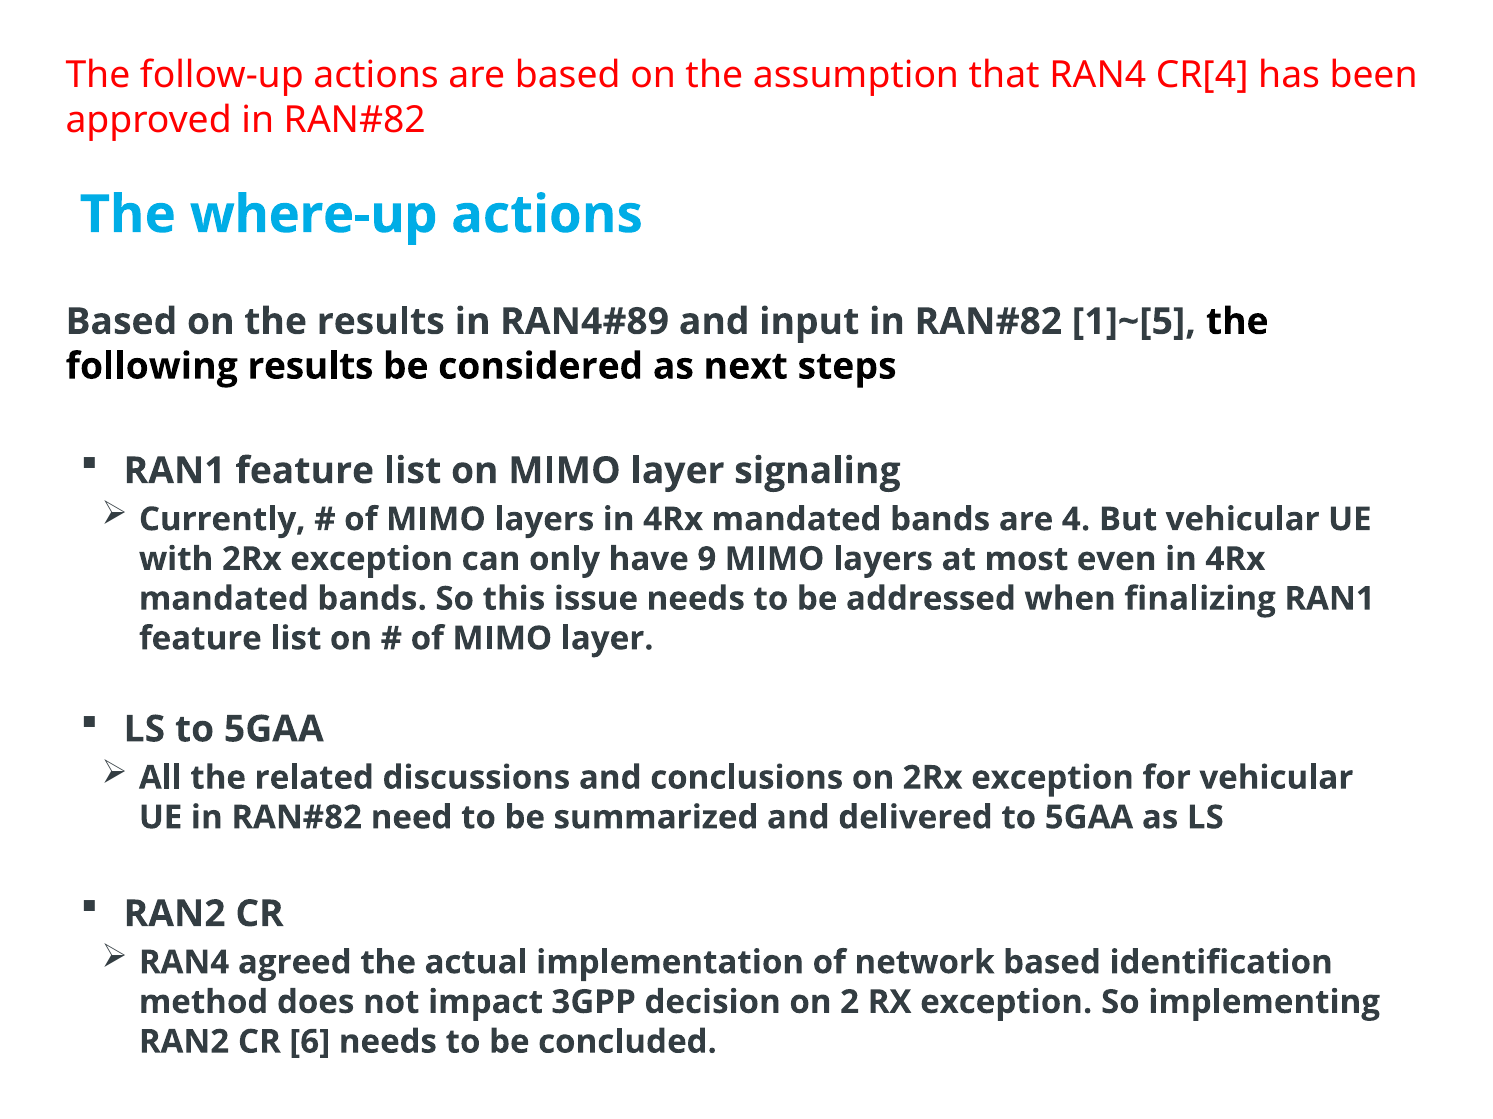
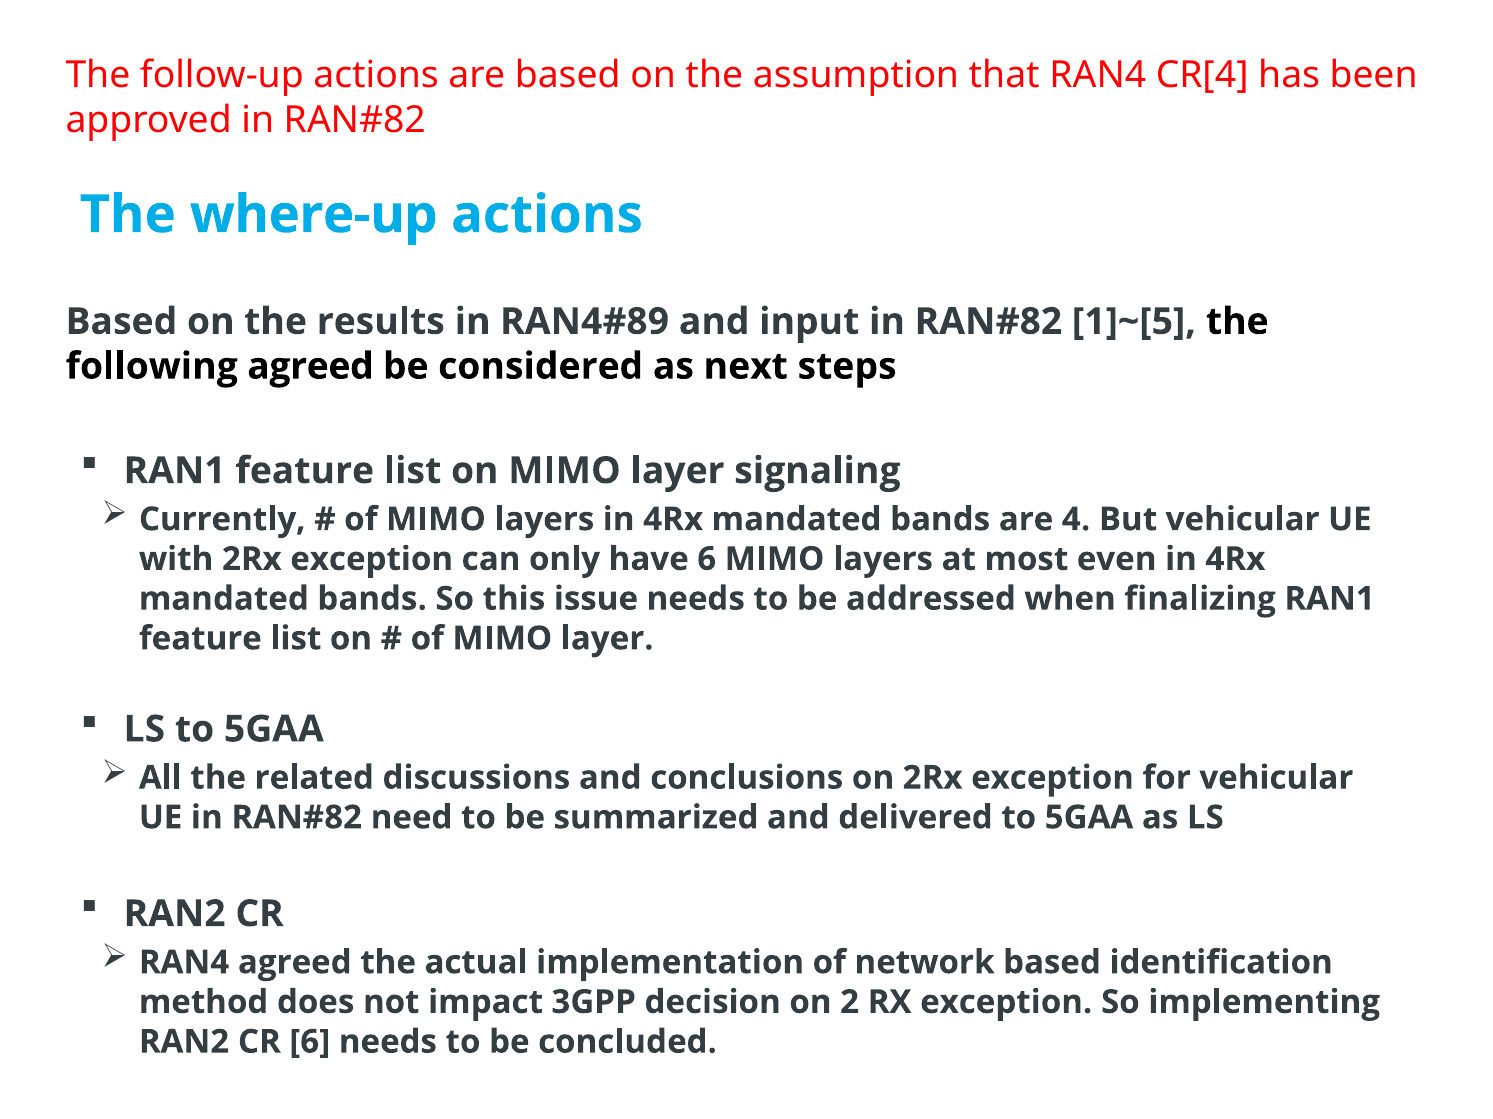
following results: results -> agreed
have 9: 9 -> 6
